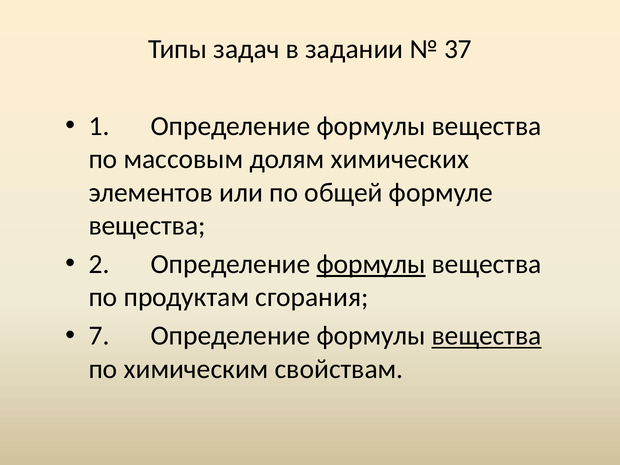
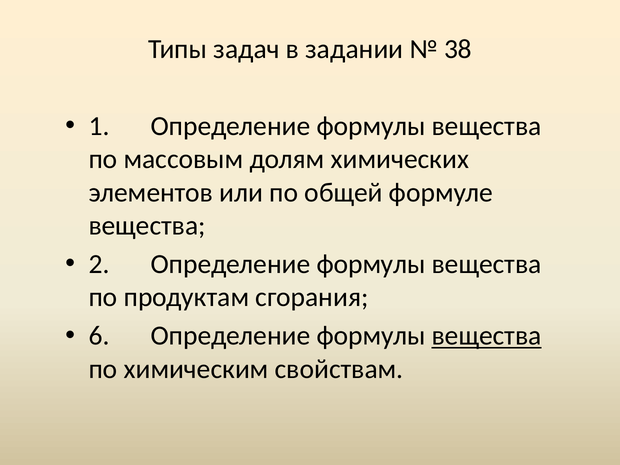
37: 37 -> 38
формулы at (371, 264) underline: present -> none
7: 7 -> 6
